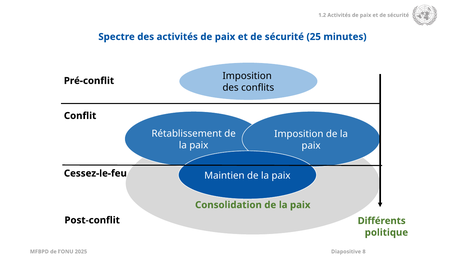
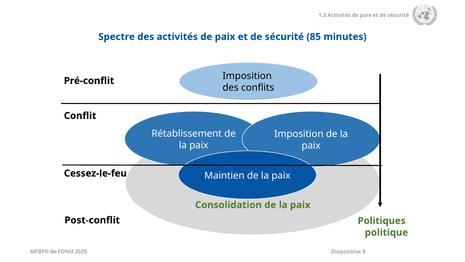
25: 25 -> 85
Différents: Différents -> Politiques
